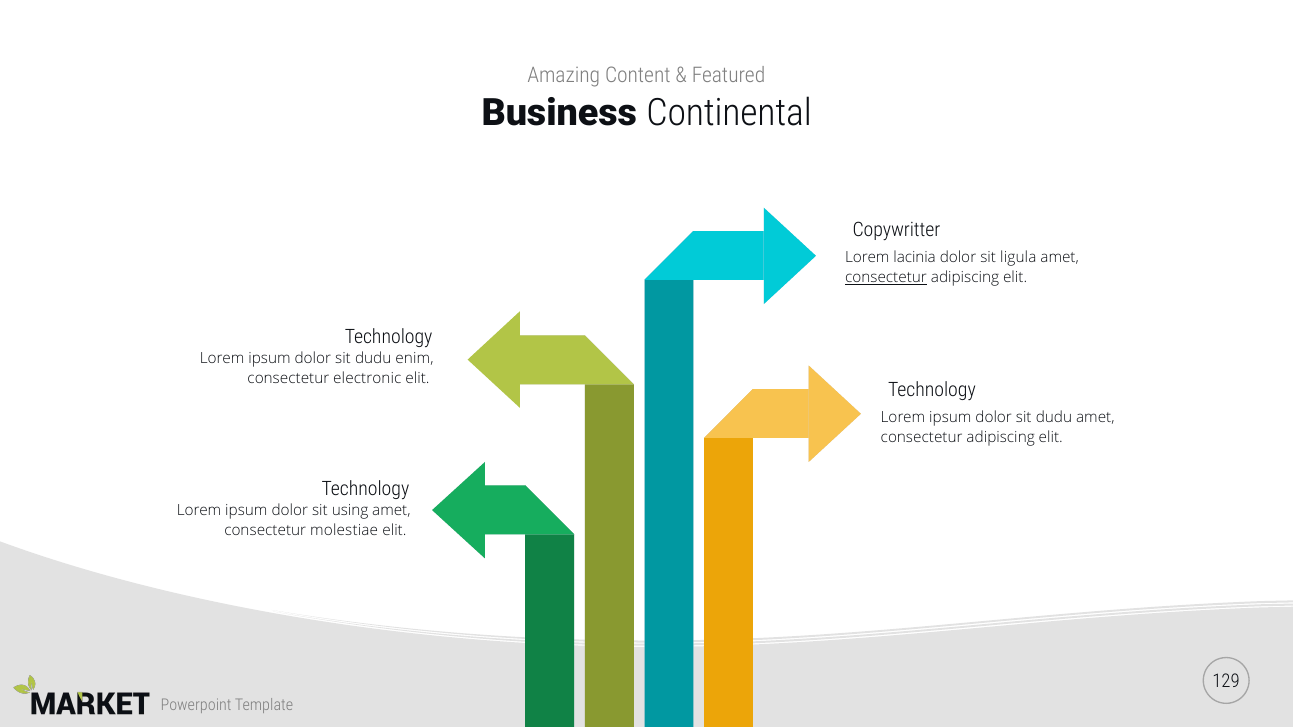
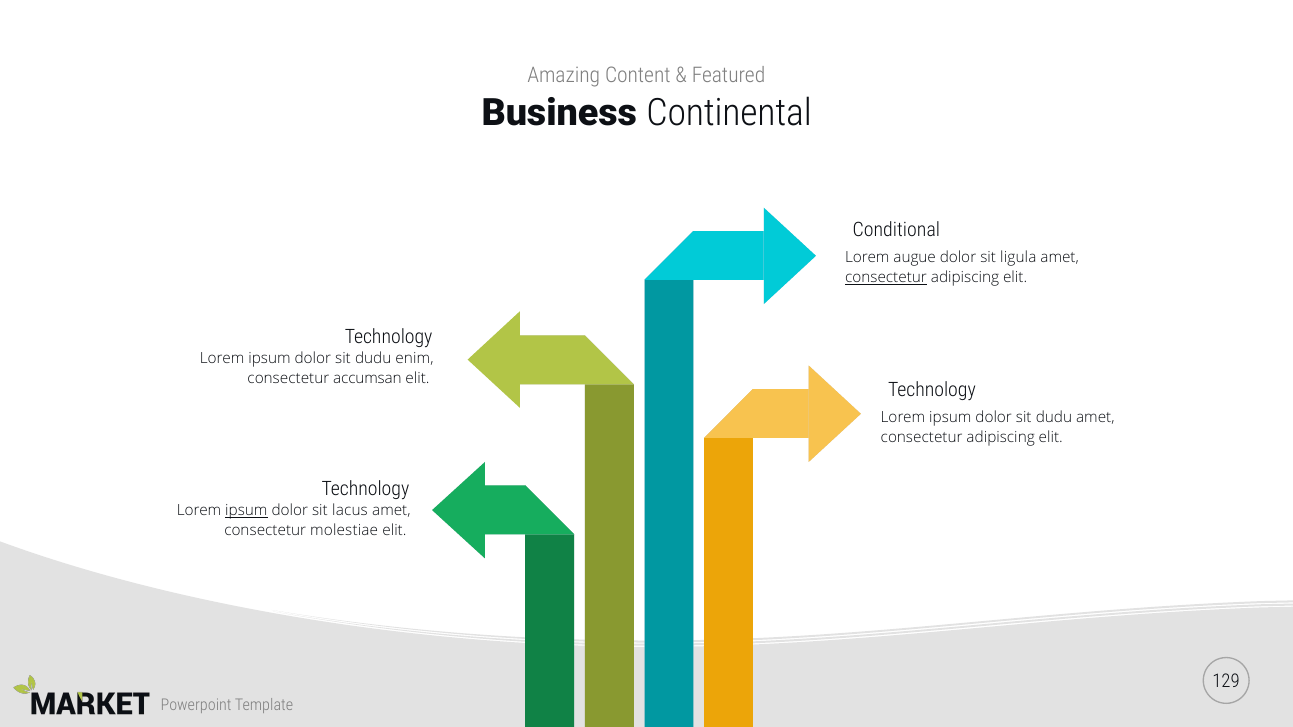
Copywritter: Copywritter -> Conditional
lacinia: lacinia -> augue
electronic: electronic -> accumsan
ipsum at (246, 511) underline: none -> present
using: using -> lacus
